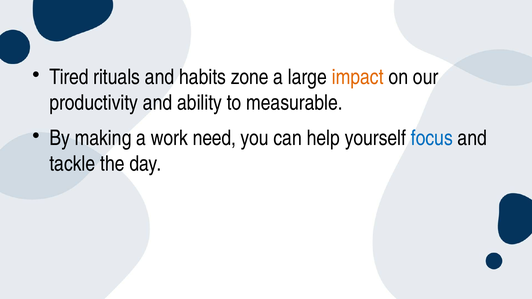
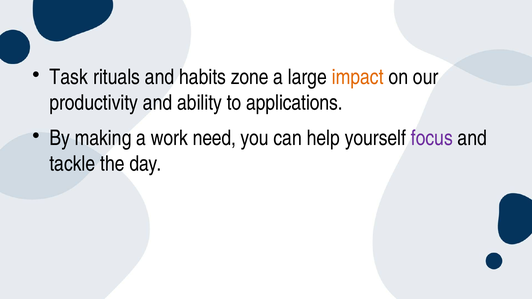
Tired: Tired -> Task
measurable: measurable -> applications
focus colour: blue -> purple
